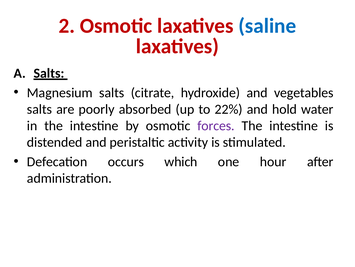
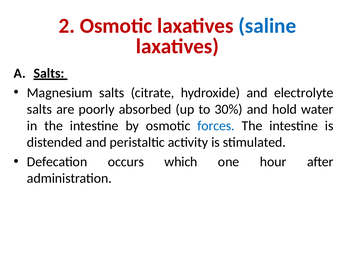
vegetables: vegetables -> electrolyte
22%: 22% -> 30%
forces colour: purple -> blue
